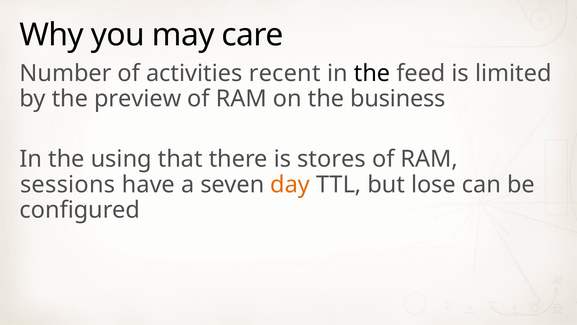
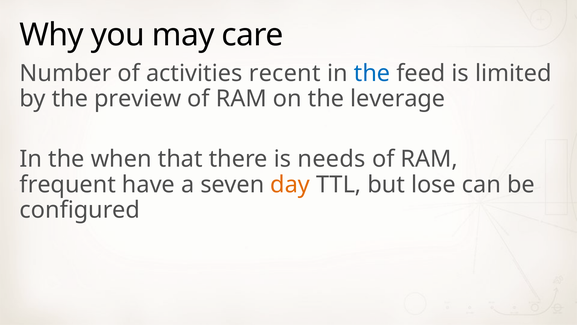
the at (372, 73) colour: black -> blue
business: business -> leverage
using: using -> when
stores: stores -> needs
sessions: sessions -> frequent
